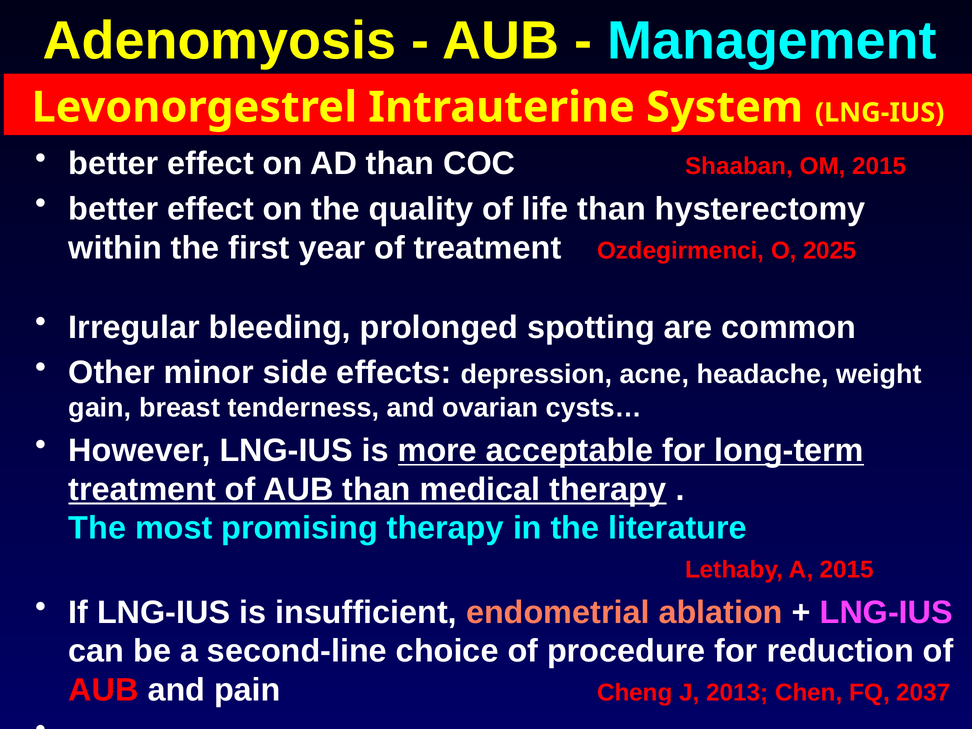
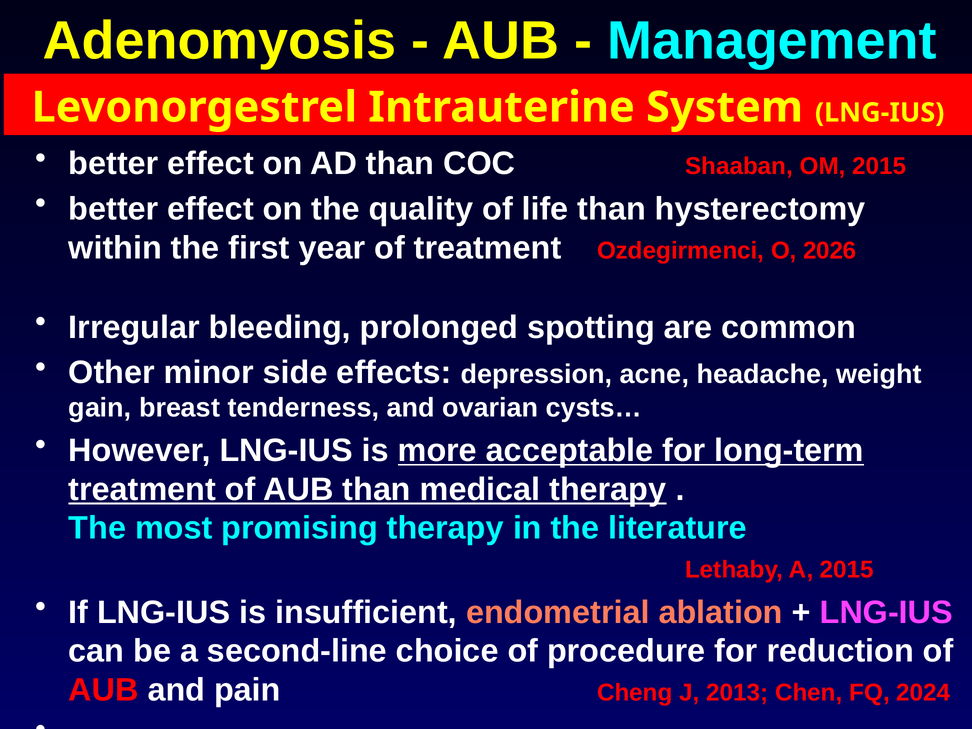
2025: 2025 -> 2026
2037: 2037 -> 2024
